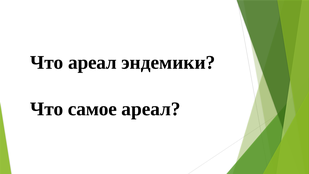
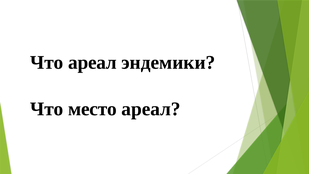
самое: самое -> место
